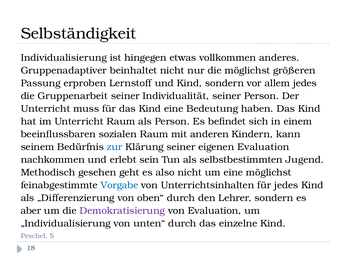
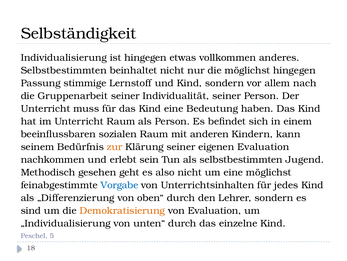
Gruppenadaptiver at (64, 70): Gruppenadaptiver -> Selbstbestimmten
möglichst größeren: größeren -> hingegen
erproben: erproben -> stimmige
allem jedes: jedes -> nach
zur colour: blue -> orange
aber: aber -> sind
Demokratisierung colour: purple -> orange
